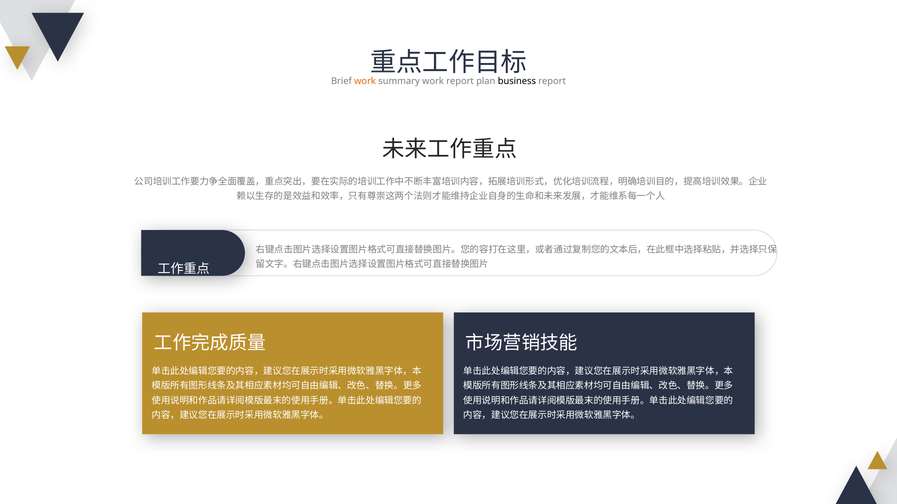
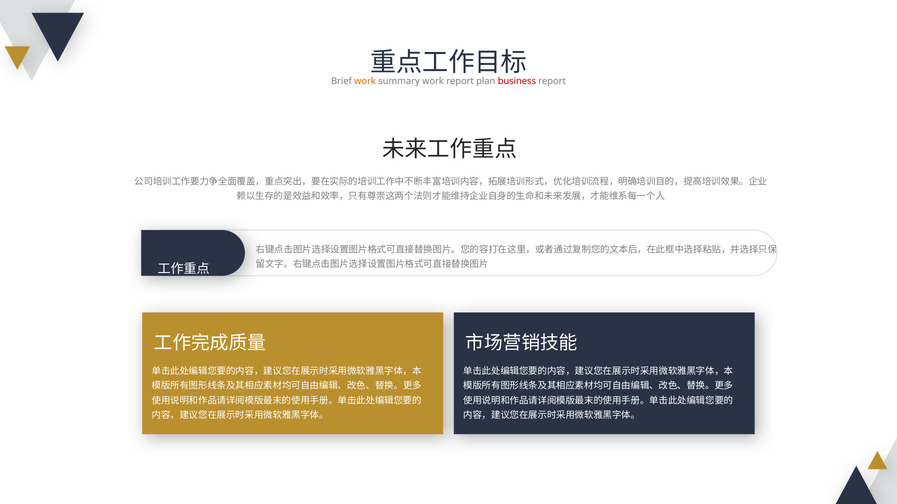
business colour: black -> red
